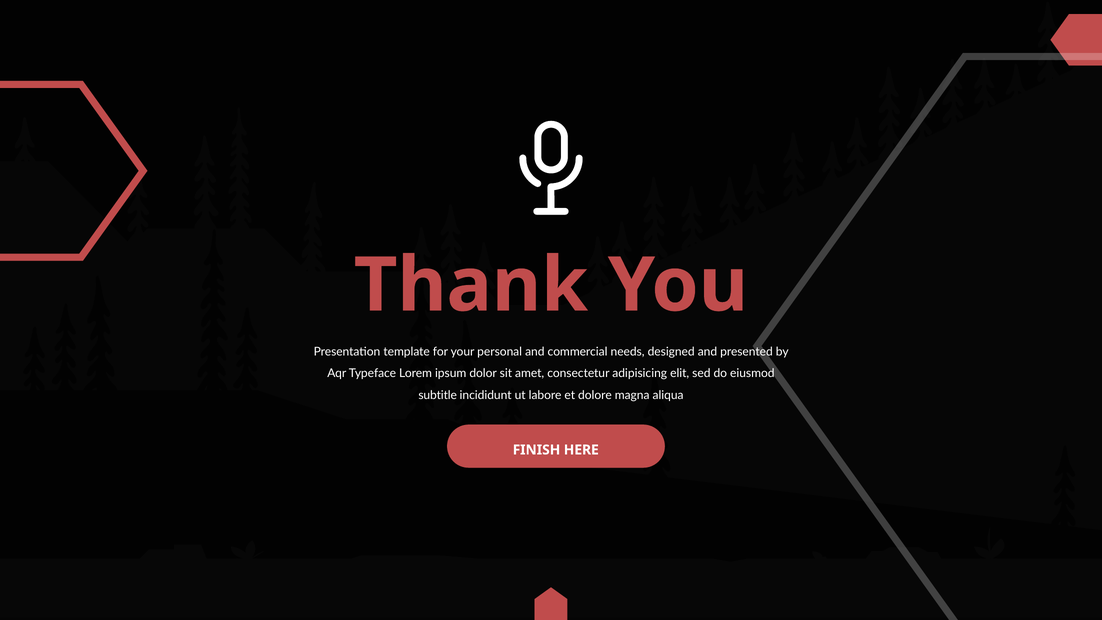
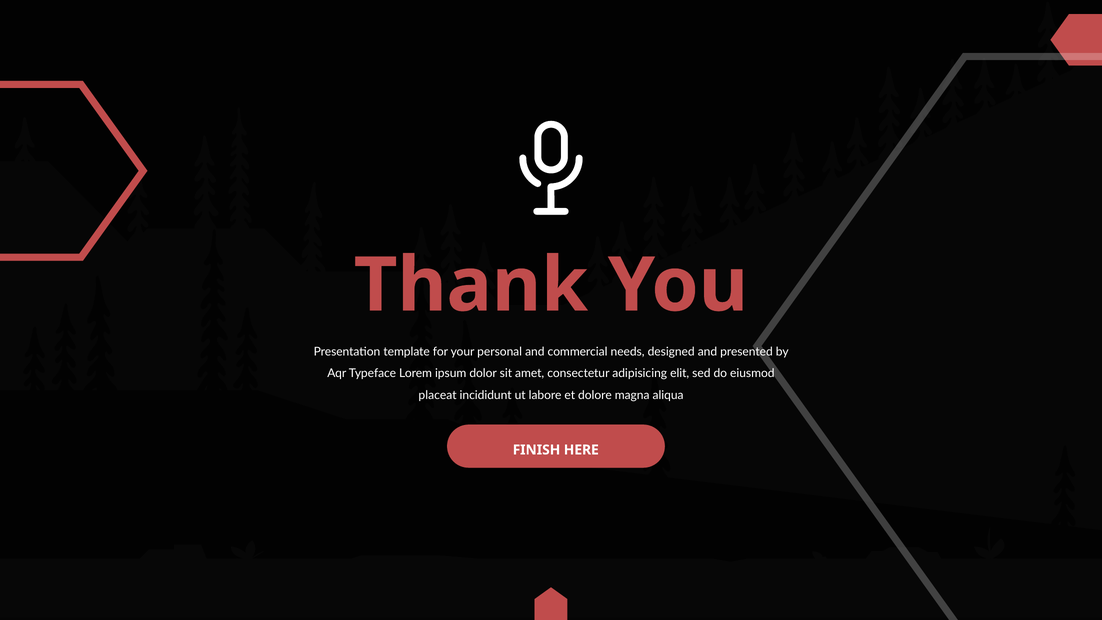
subtitle: subtitle -> placeat
